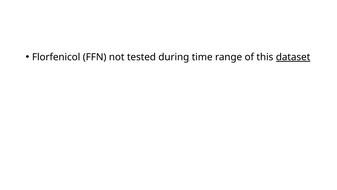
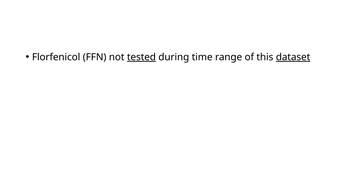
tested underline: none -> present
